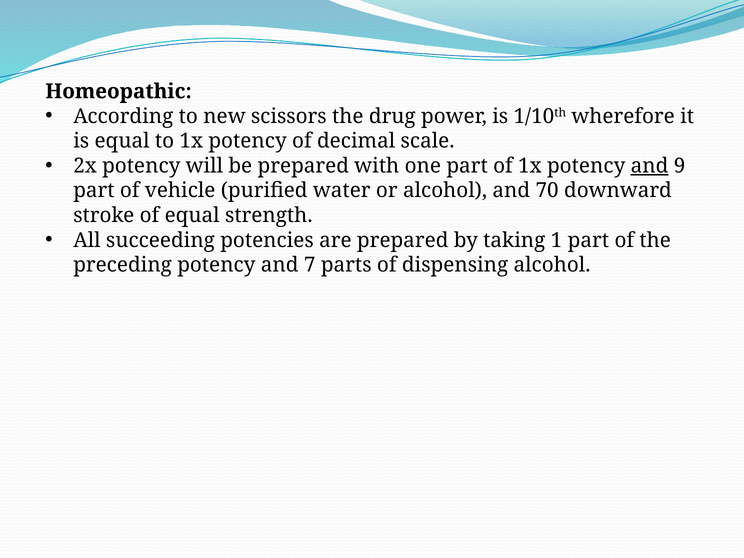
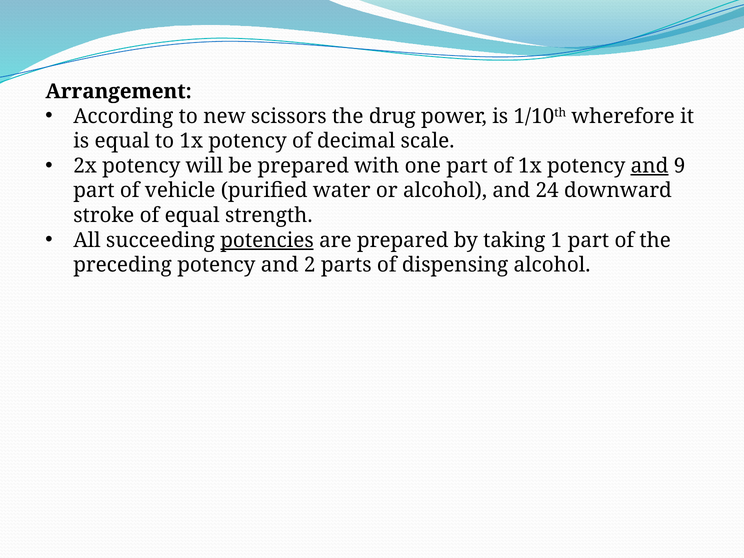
Homeopathic: Homeopathic -> Arrangement
70: 70 -> 24
potencies underline: none -> present
7: 7 -> 2
